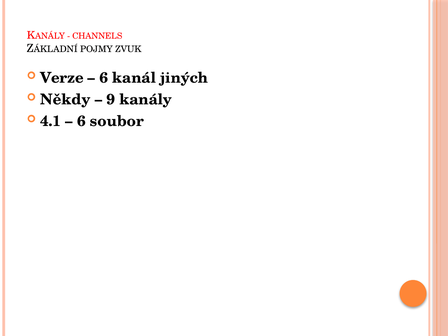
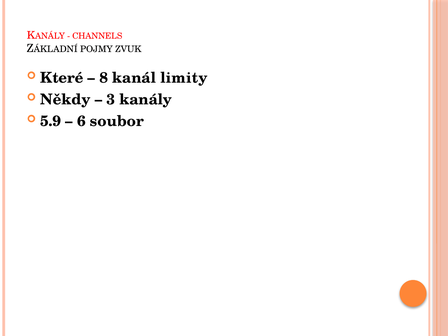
Verze: Verze -> Které
6 at (104, 78): 6 -> 8
jiných: jiných -> limity
9: 9 -> 3
4.1: 4.1 -> 5.9
